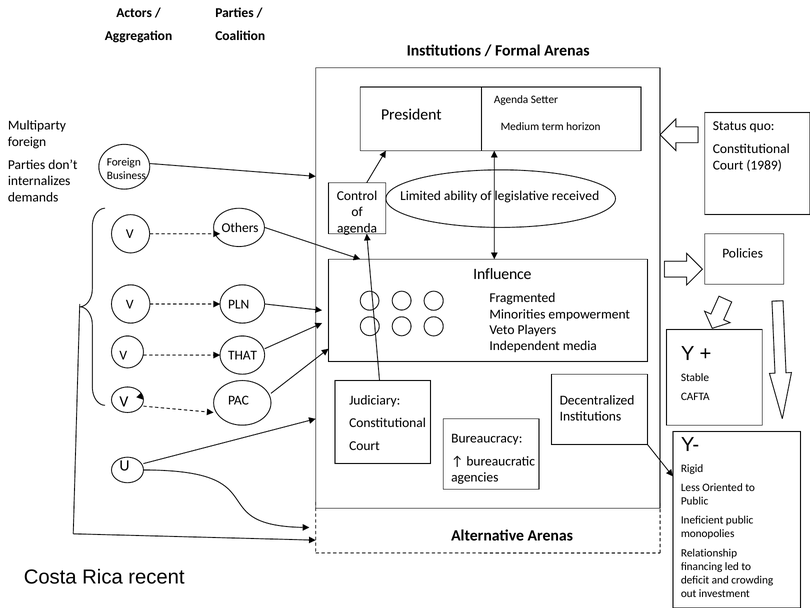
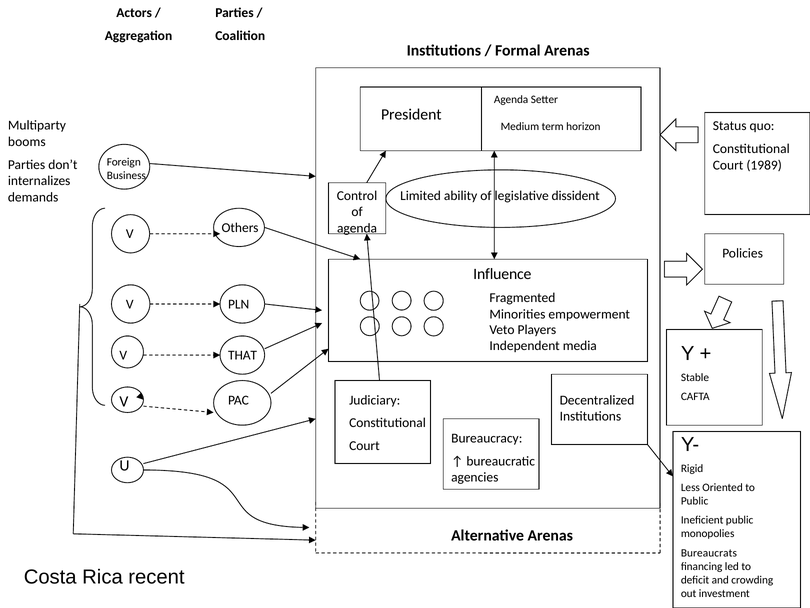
foreign at (27, 142): foreign -> booms
received: received -> dissident
Relationship: Relationship -> Bureaucrats
